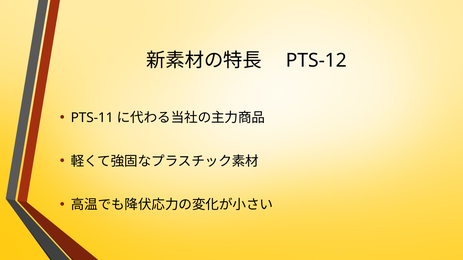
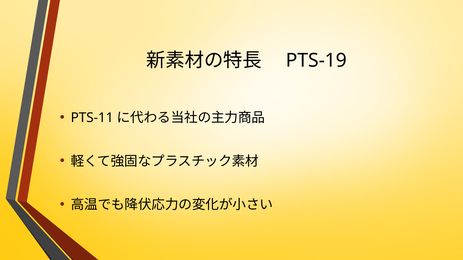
PTS-12: PTS-12 -> PTS-19
